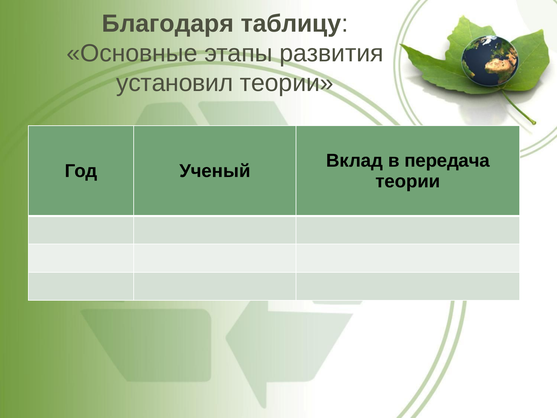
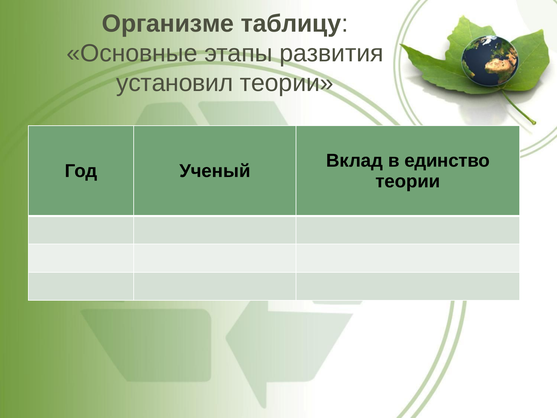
Благодаря: Благодаря -> Организме
передача: передача -> единство
